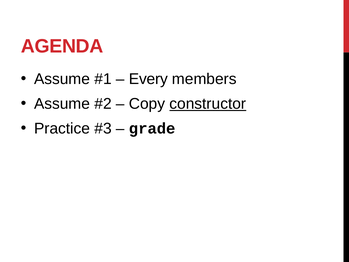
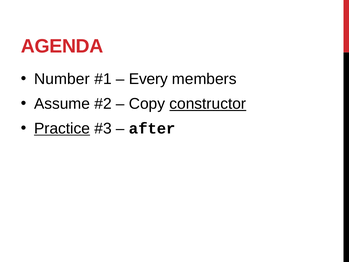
Assume at (62, 79): Assume -> Number
Practice underline: none -> present
grade: grade -> after
